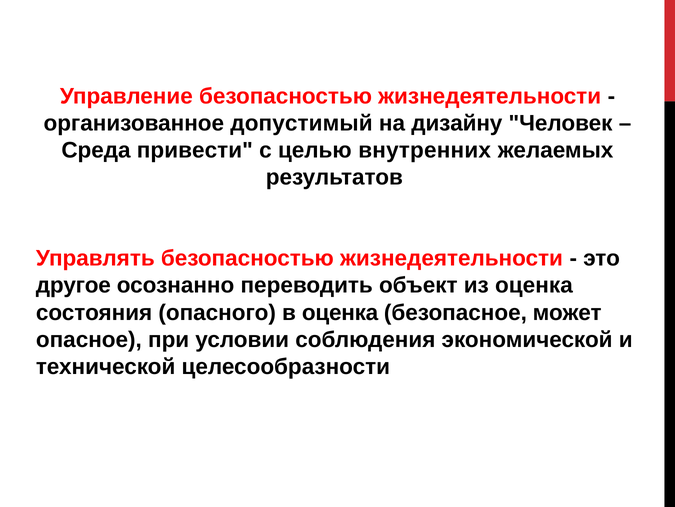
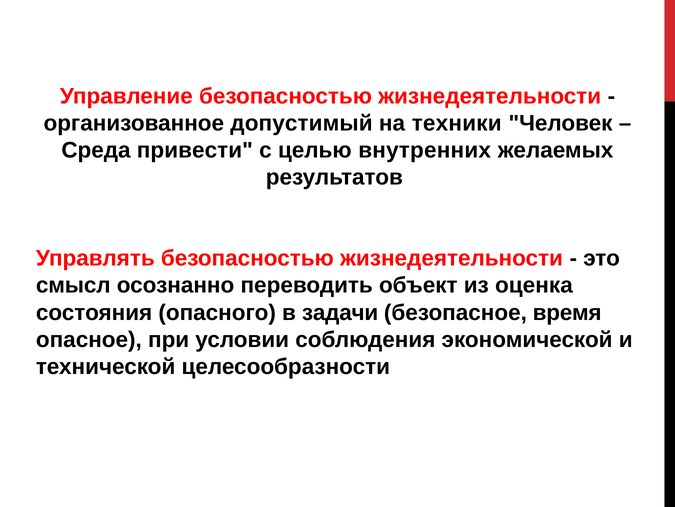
дизайну: дизайну -> техники
другое: другое -> смысл
в оценка: оценка -> задачи
может: может -> время
